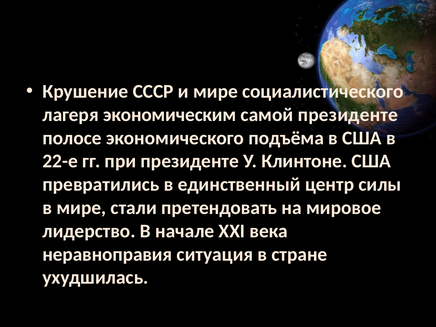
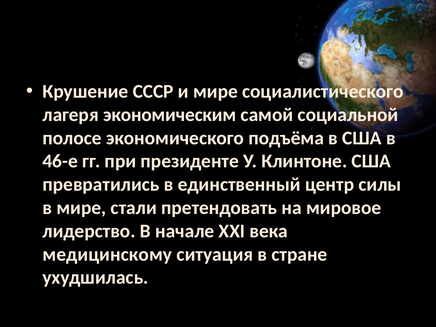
самой президенте: президенте -> социальной
22-е: 22-е -> 46-е
неравноправия: неравноправия -> медицинскому
